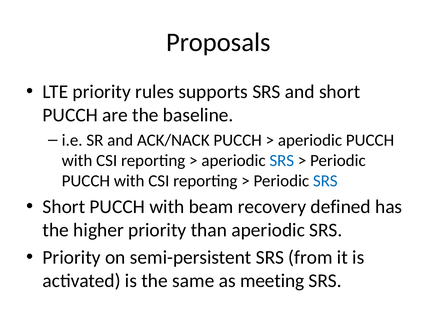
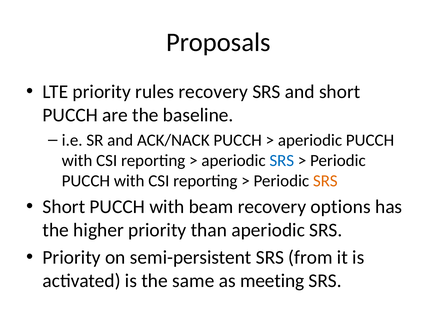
rules supports: supports -> recovery
SRS at (325, 181) colour: blue -> orange
defined: defined -> options
